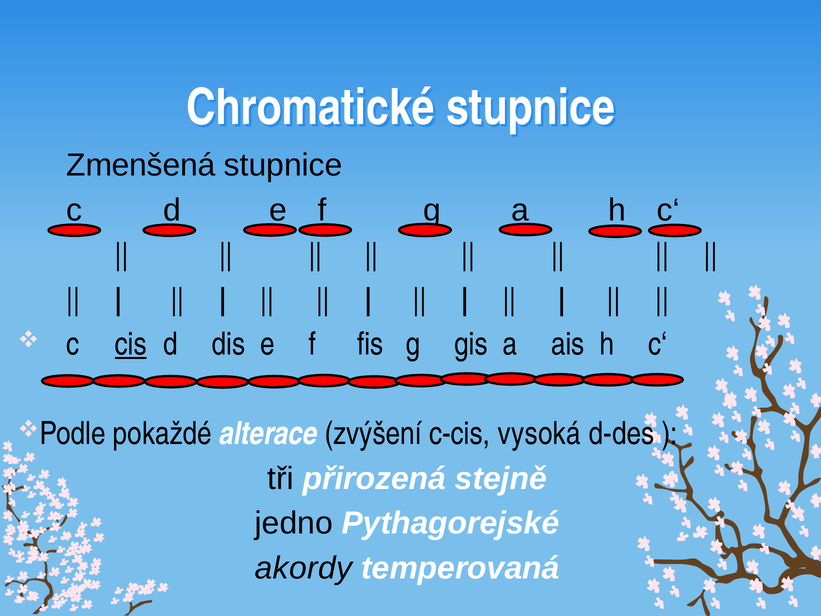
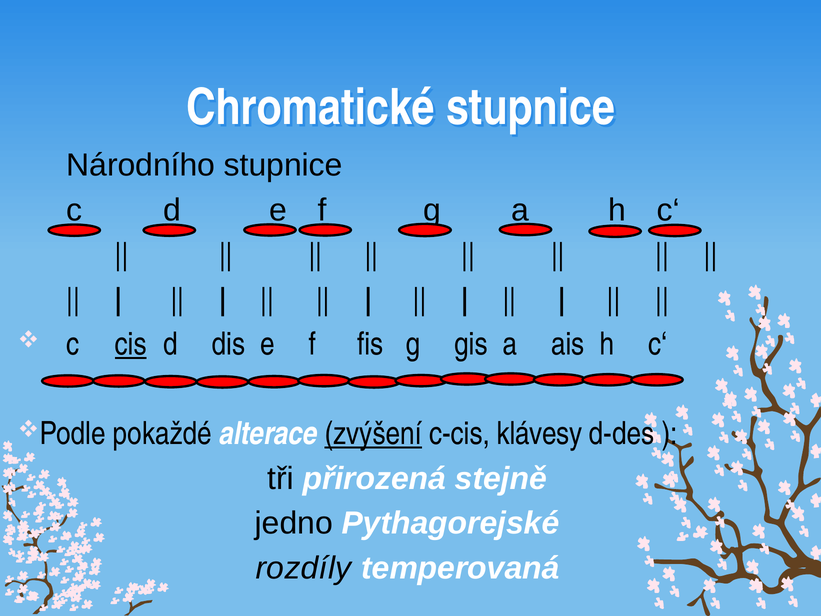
Zmenšená: Zmenšená -> Národního
zvýšení underline: none -> present
vysoká: vysoká -> klávesy
akordy: akordy -> rozdíly
